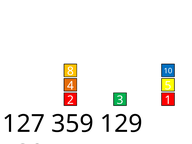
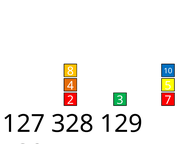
1: 1 -> 7
359: 359 -> 328
